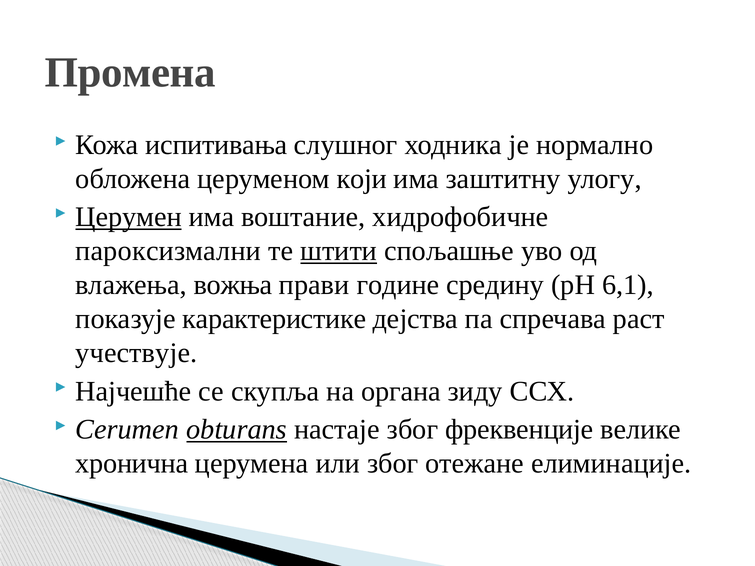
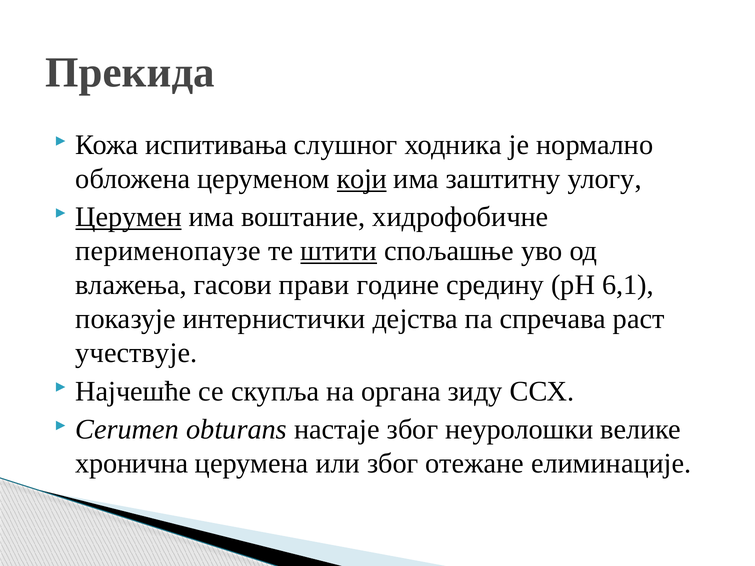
Промена: Промена -> Прекида
који underline: none -> present
пароксизмални: пароксизмални -> перименопаузе
вожња: вожња -> гасови
карактеристике: карактеристике -> интернистички
obturans underline: present -> none
фреквенције: фреквенције -> неуролошки
